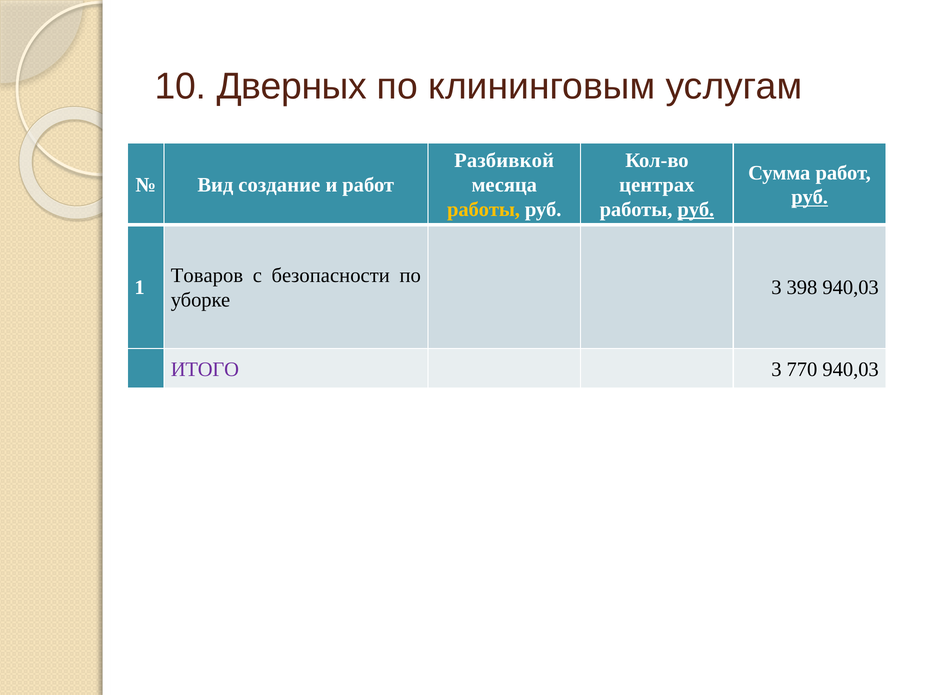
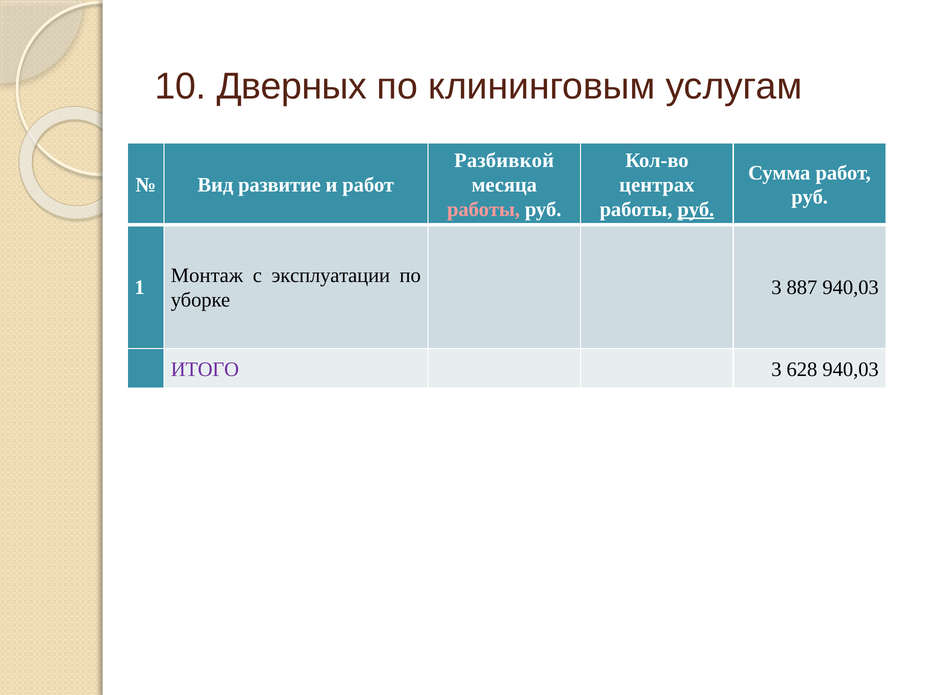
создание: создание -> развитие
руб at (810, 197) underline: present -> none
работы at (484, 209) colour: yellow -> pink
Товаров: Товаров -> Монтаж
безопасности: безопасности -> эксплуатации
398: 398 -> 887
770: 770 -> 628
